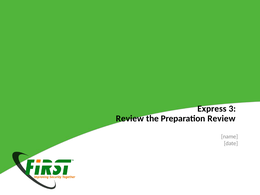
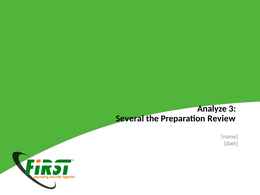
Express: Express -> Analyze
Review at (130, 119): Review -> Several
